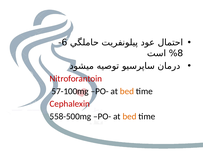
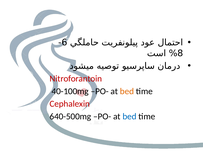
57-100mg: 57-100mg -> 40-100mg
558-500mg: 558-500mg -> 640-500mg
bed at (129, 117) colour: orange -> blue
